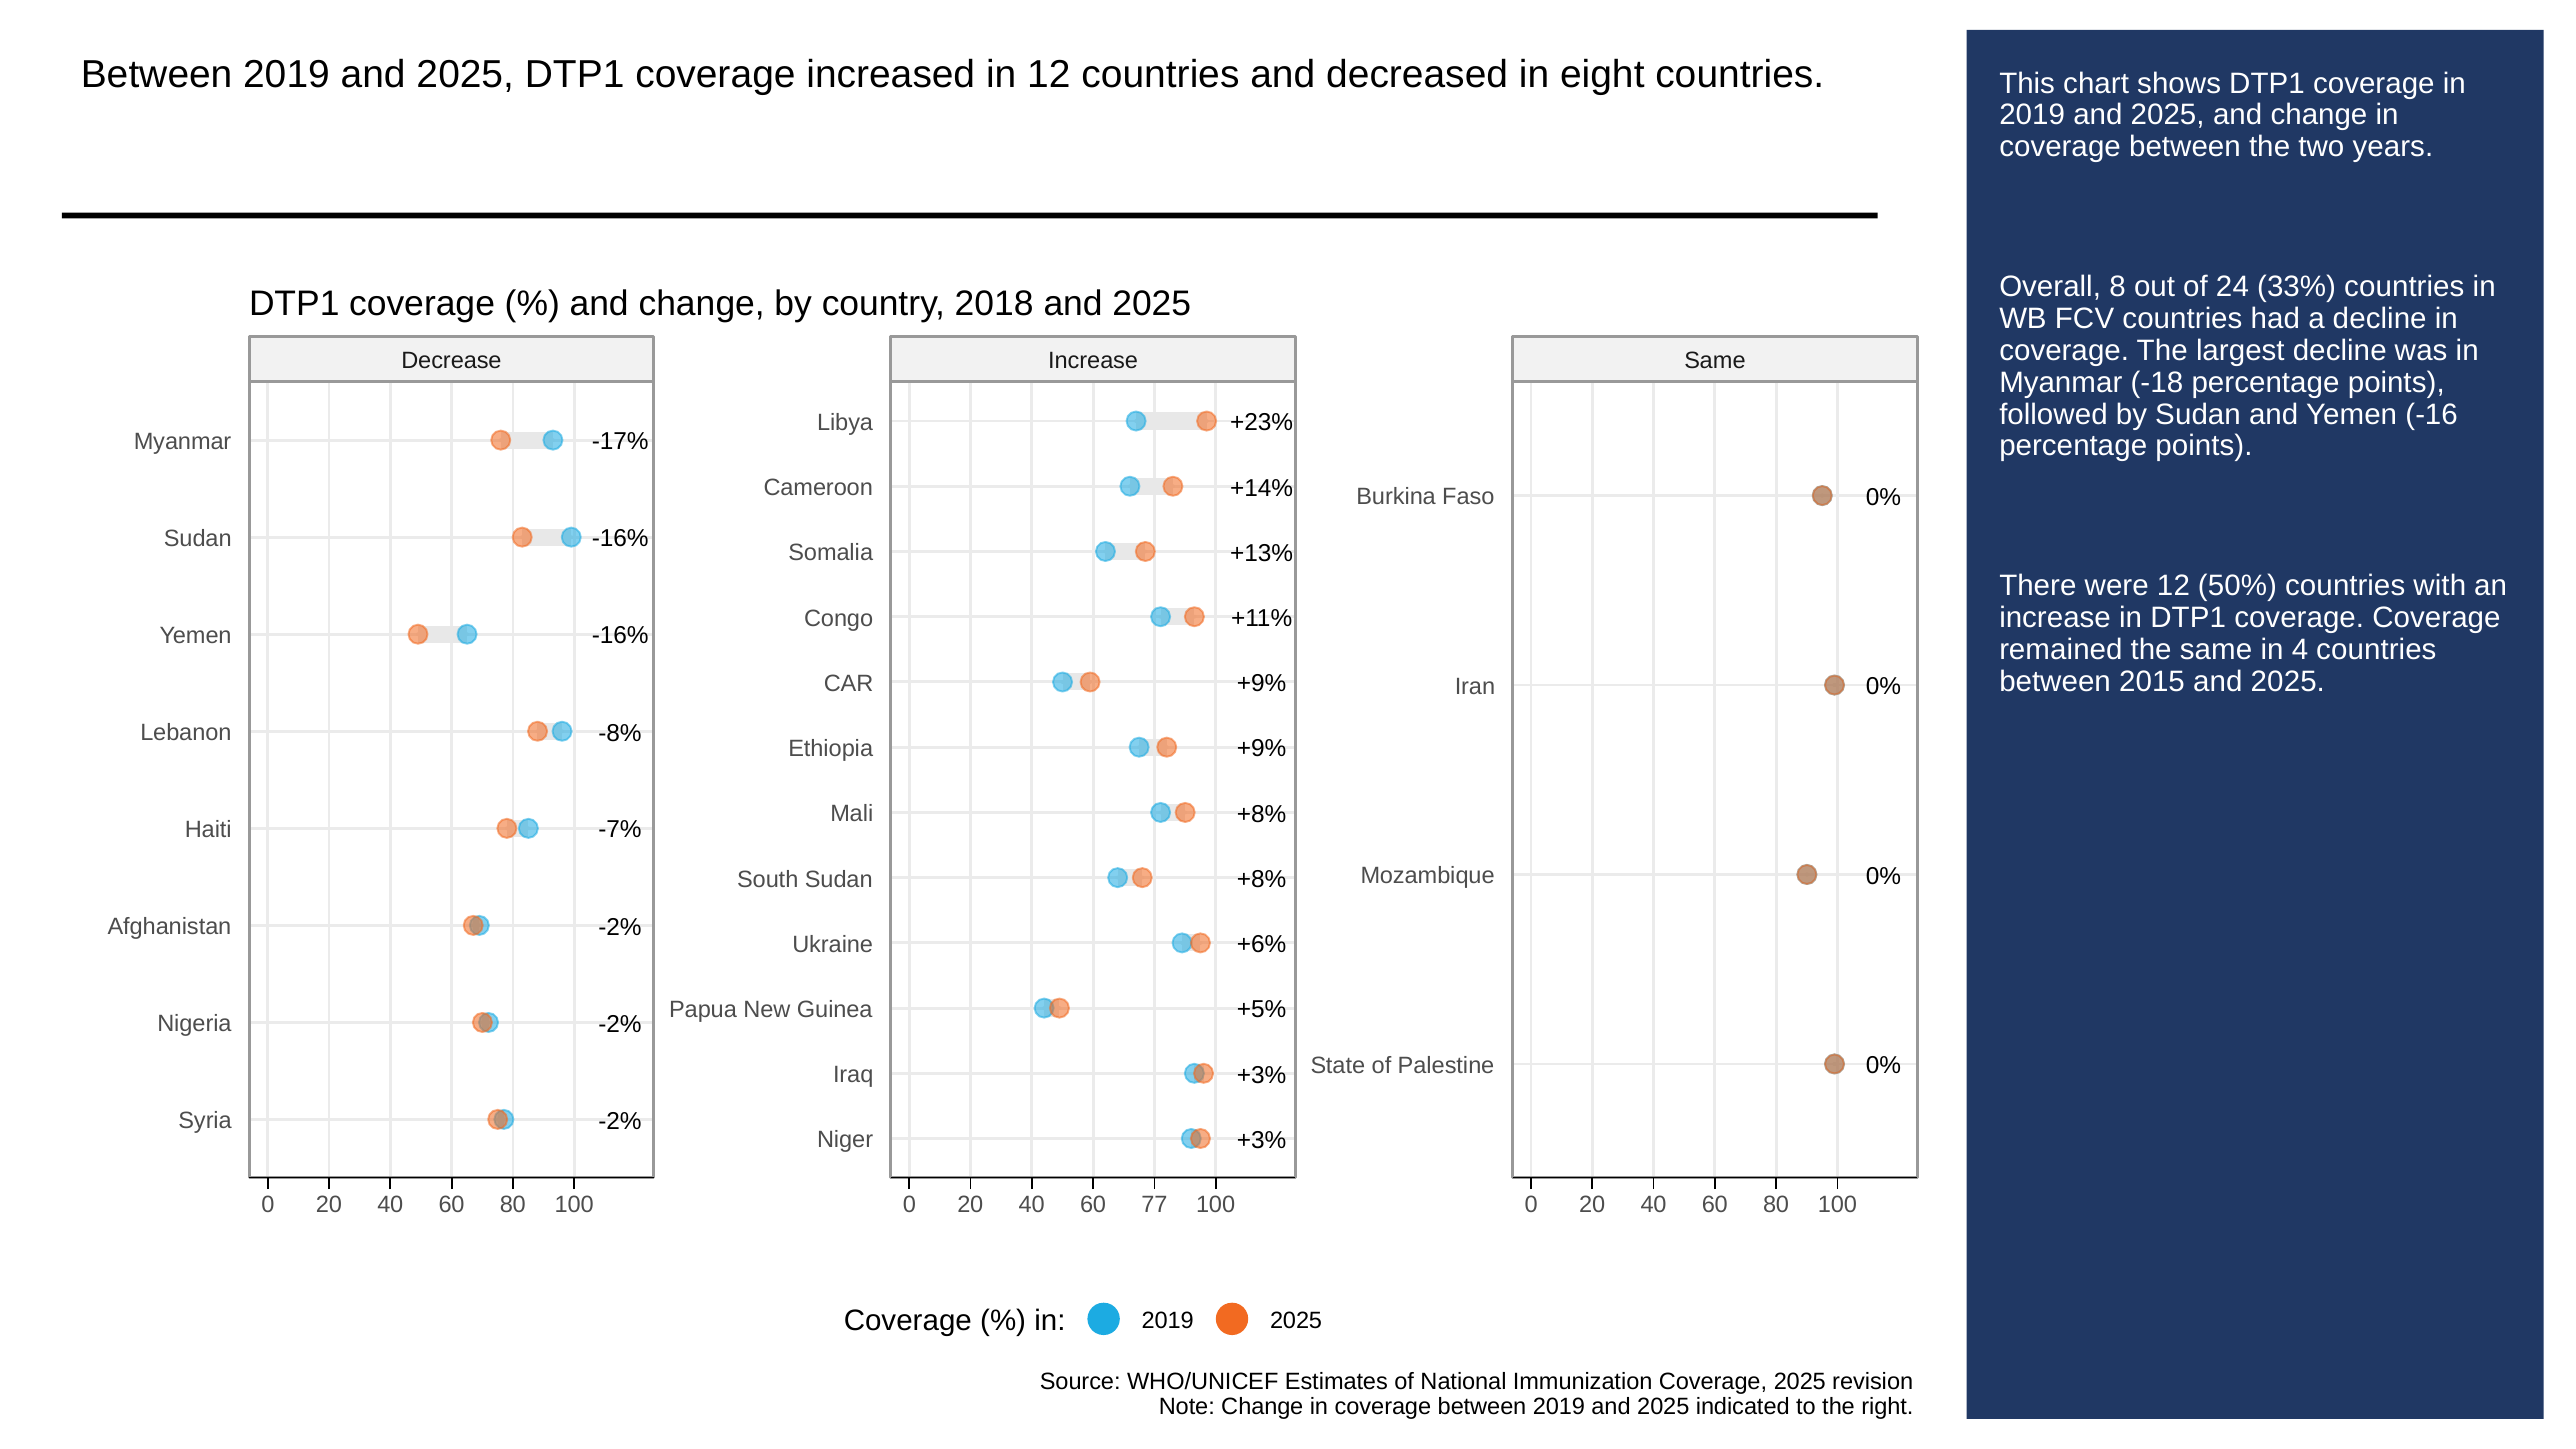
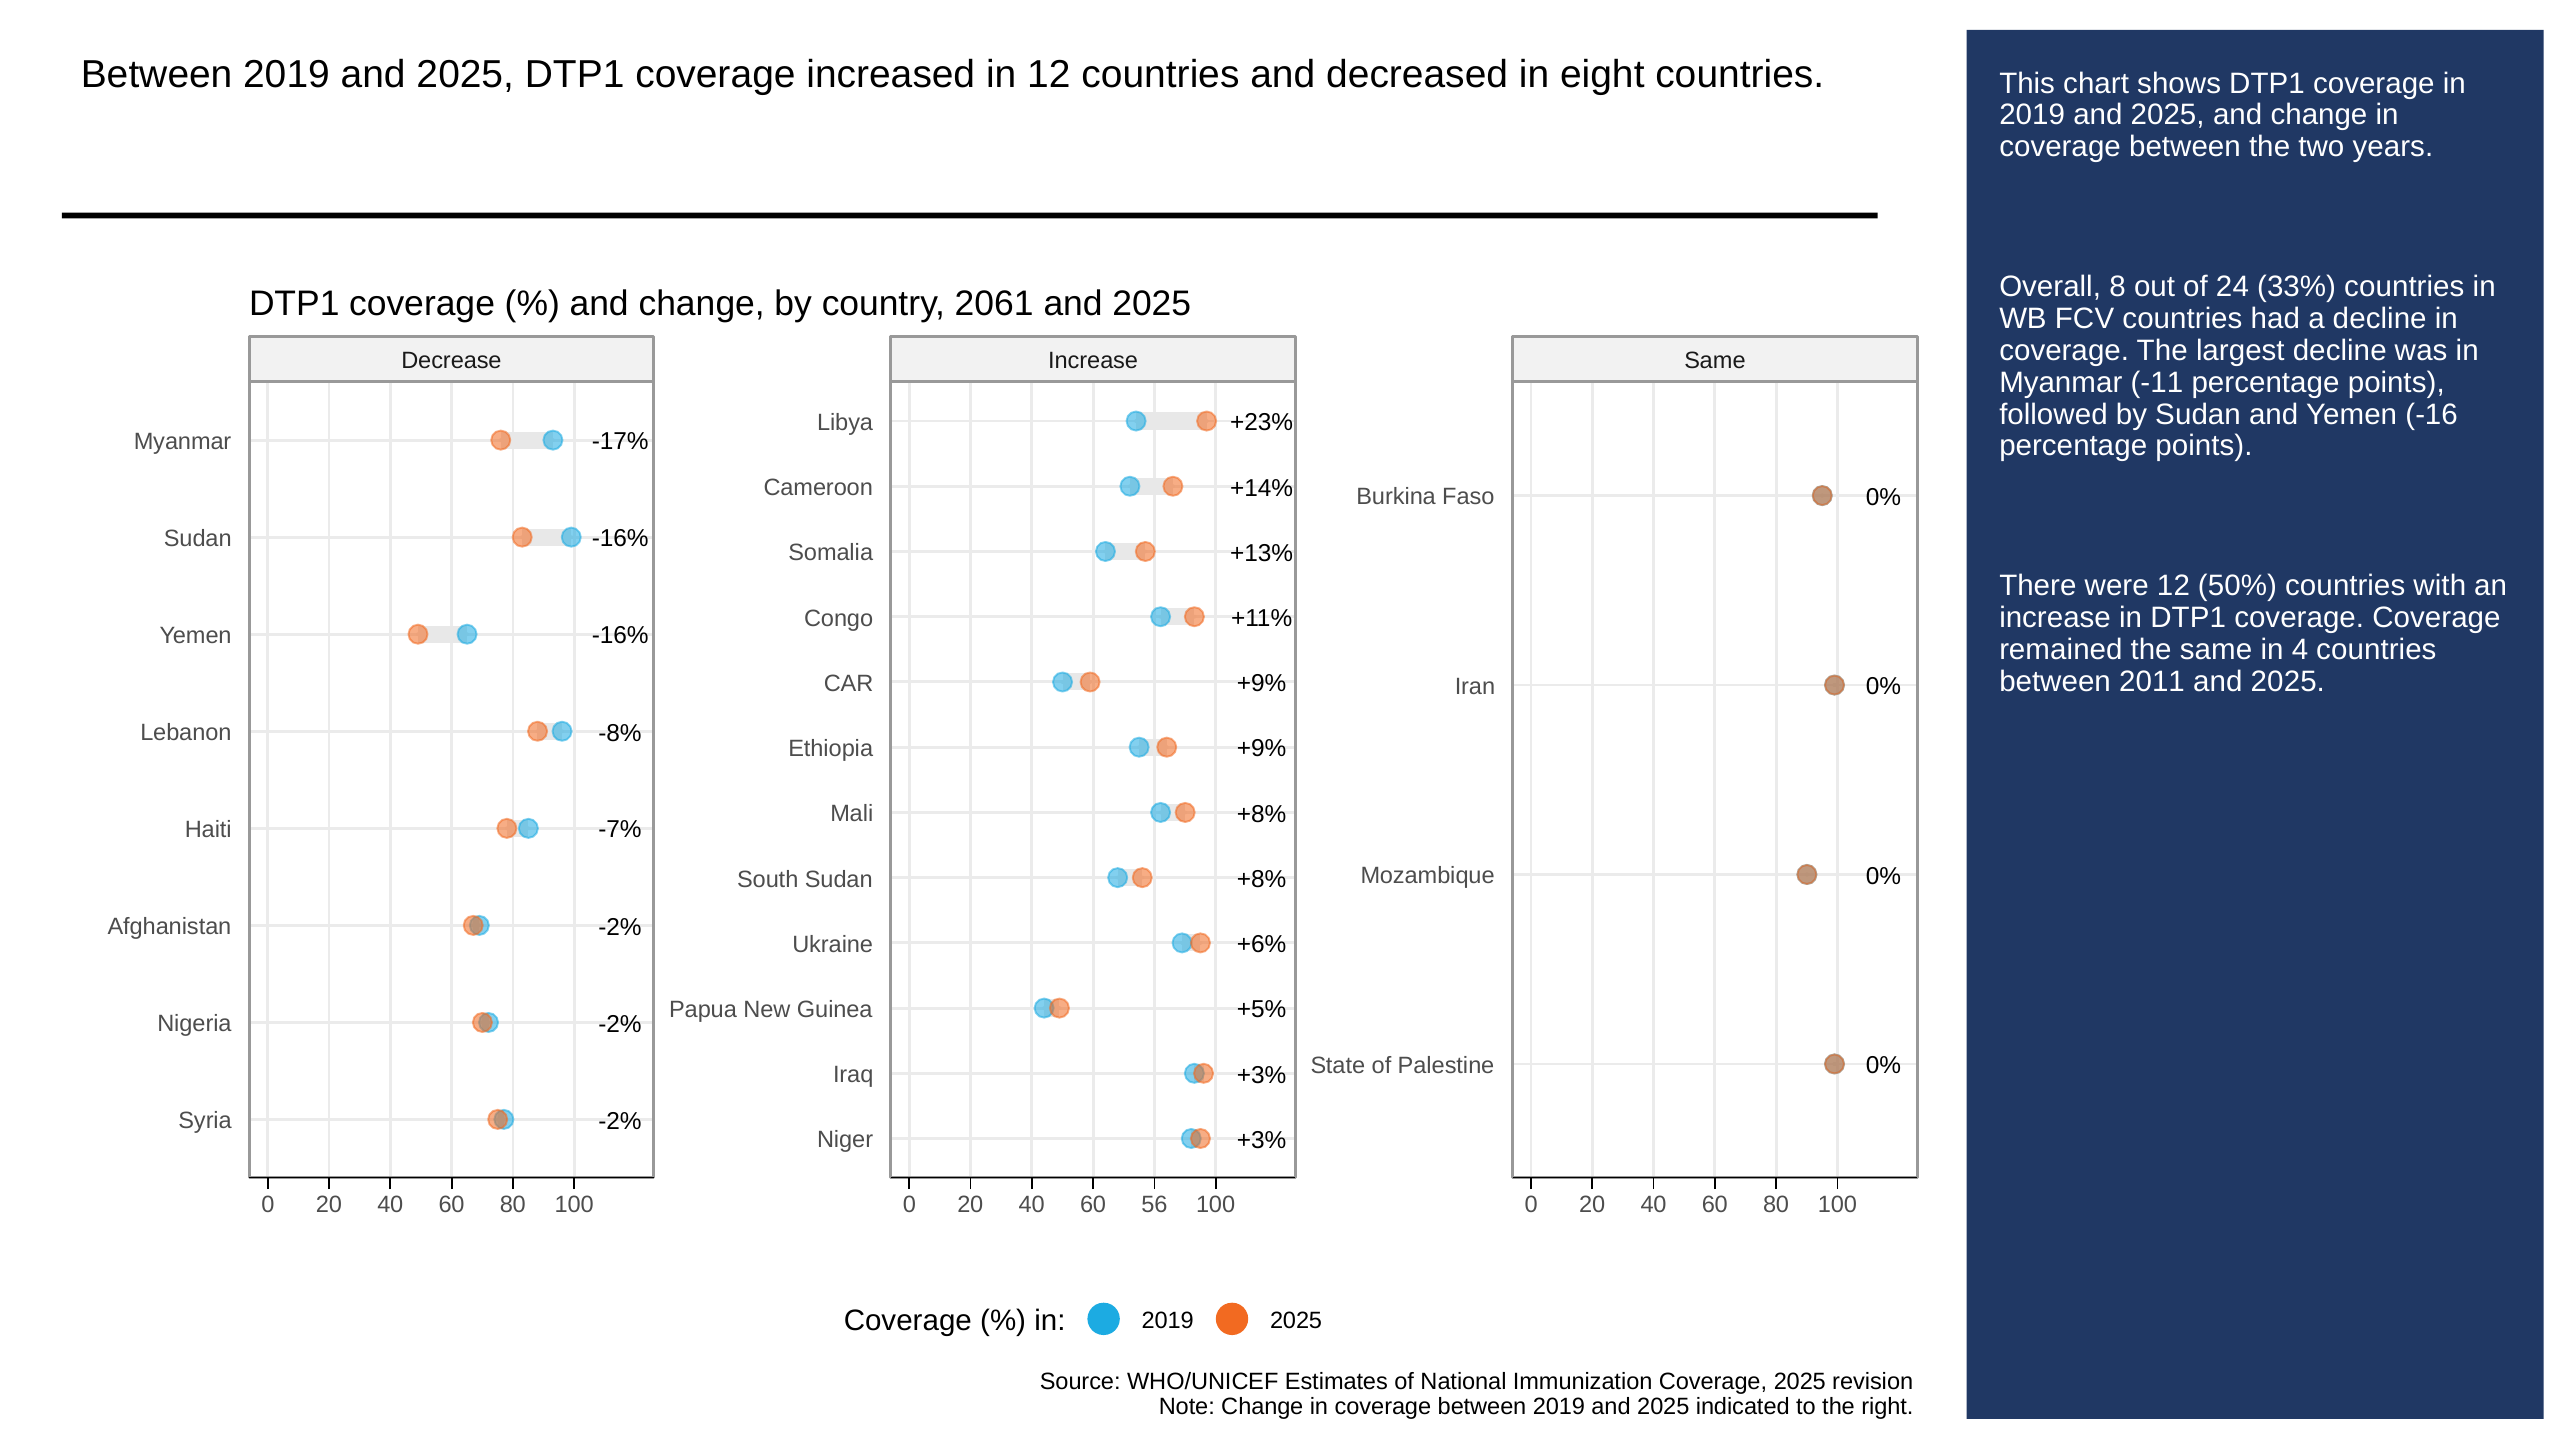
2018: 2018 -> 2061
-18: -18 -> -11
2015: 2015 -> 2011
77: 77 -> 56
